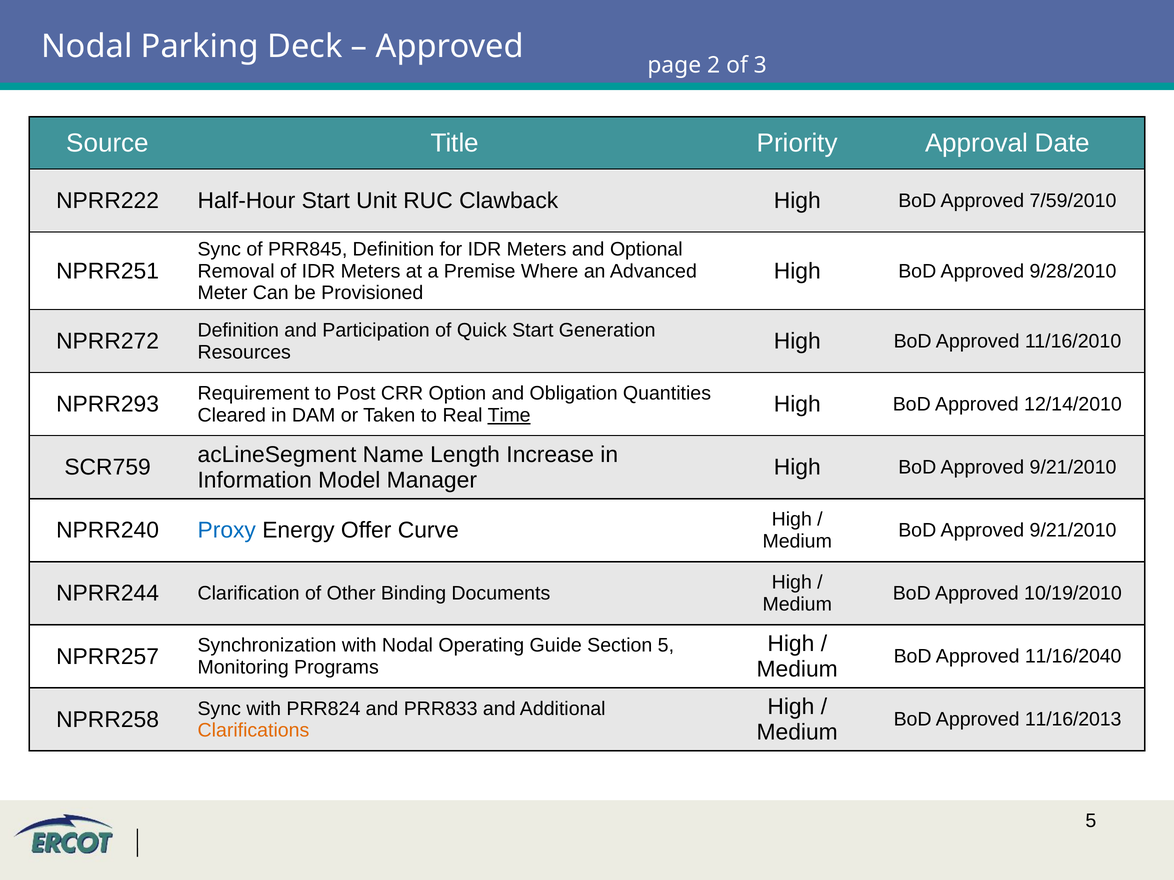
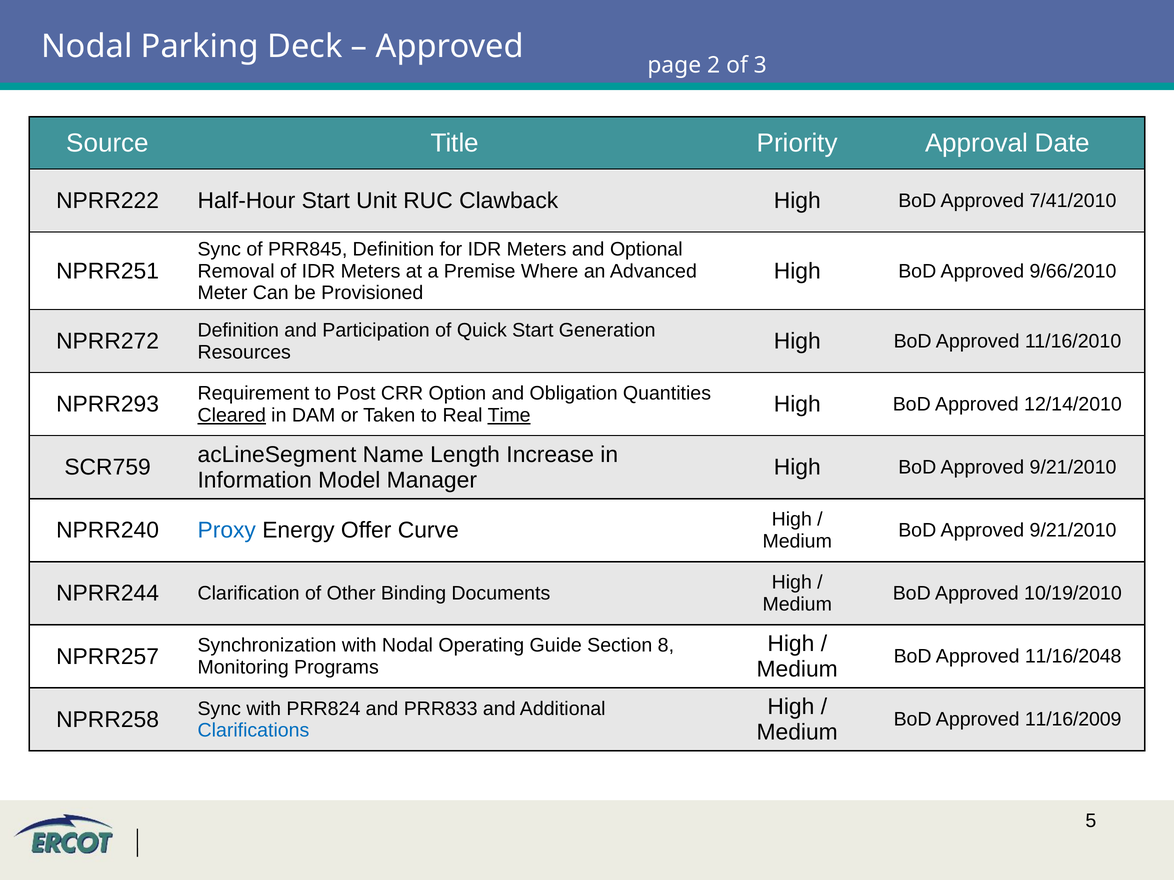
7/59/2010: 7/59/2010 -> 7/41/2010
9/28/2010: 9/28/2010 -> 9/66/2010
Cleared underline: none -> present
Section 5: 5 -> 8
11/16/2040: 11/16/2040 -> 11/16/2048
11/16/2013: 11/16/2013 -> 11/16/2009
Clarifications colour: orange -> blue
